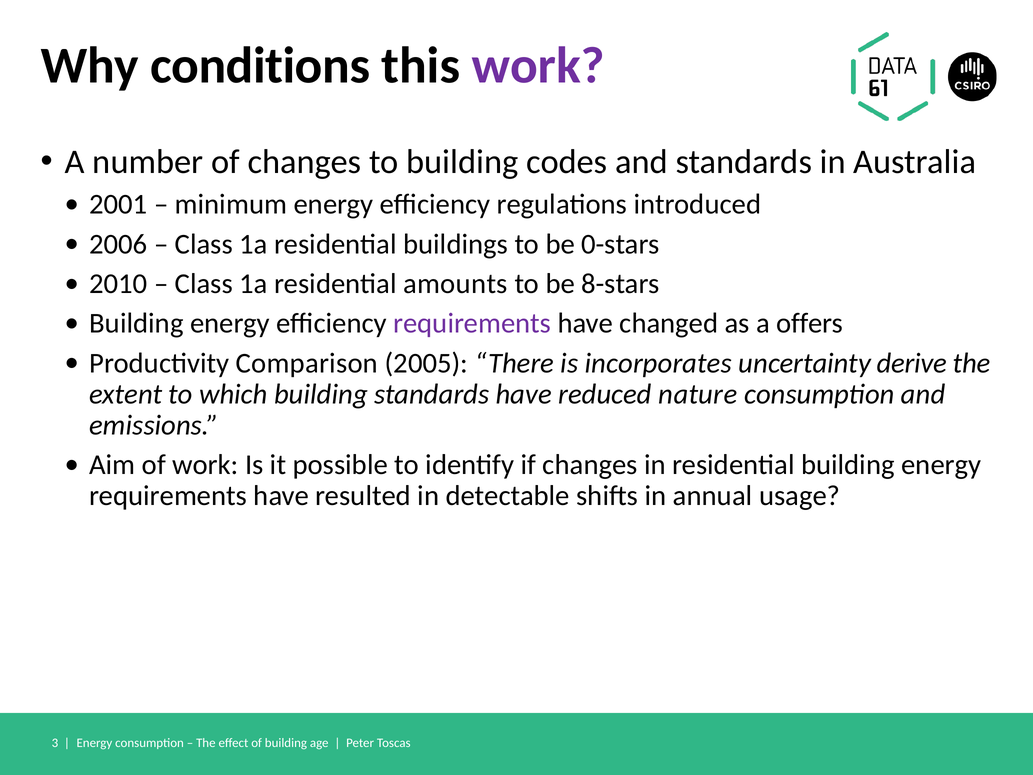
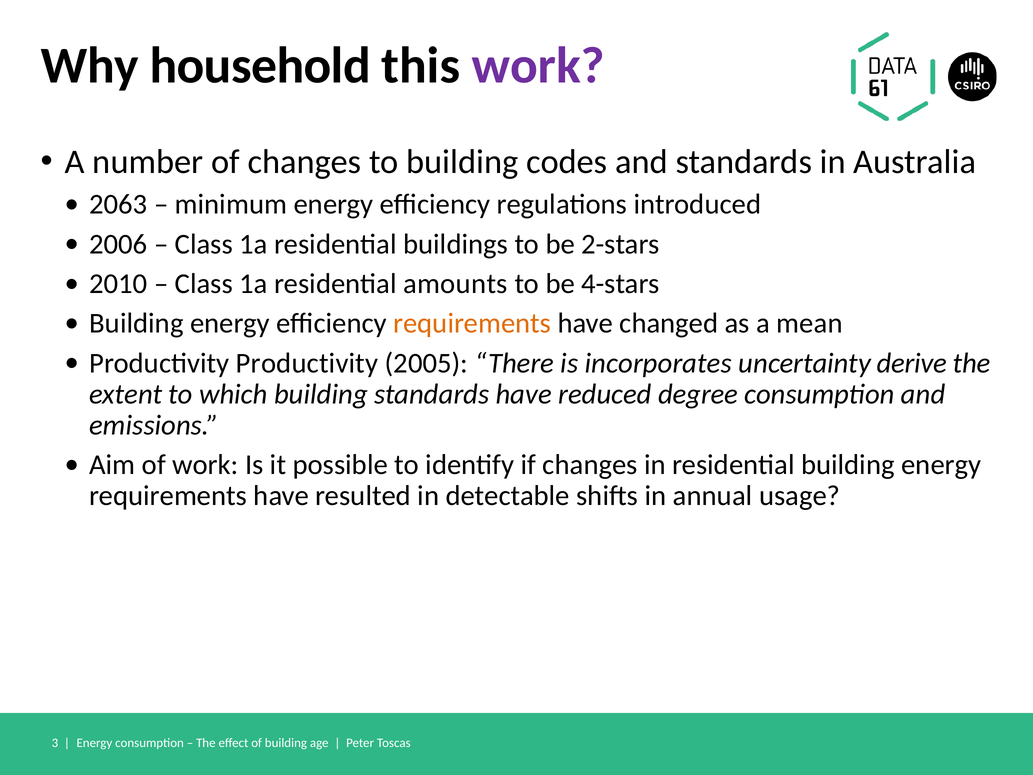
conditions: conditions -> household
2001: 2001 -> 2063
0-stars: 0-stars -> 2-stars
8-stars: 8-stars -> 4-stars
requirements at (472, 323) colour: purple -> orange
offers: offers -> mean
Productivity Comparison: Comparison -> Productivity
nature: nature -> degree
